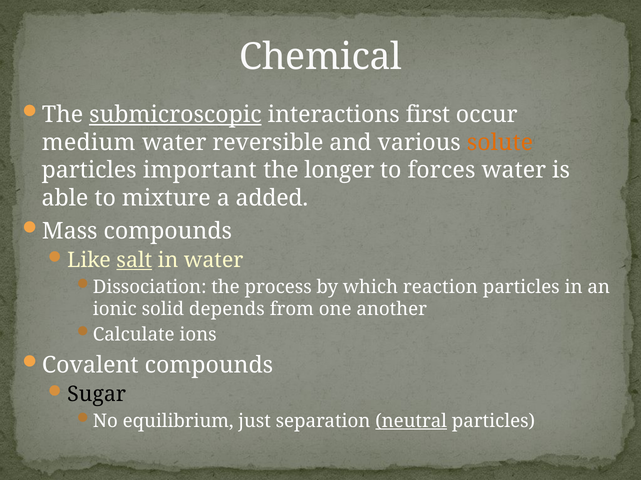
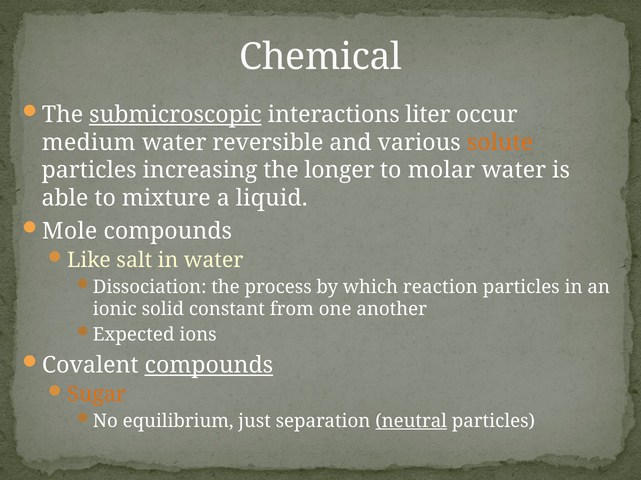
first: first -> liter
important: important -> increasing
forces: forces -> molar
added: added -> liquid
Mass: Mass -> Mole
salt underline: present -> none
depends: depends -> constant
Calculate: Calculate -> Expected
compounds at (209, 366) underline: none -> present
Sugar colour: black -> orange
